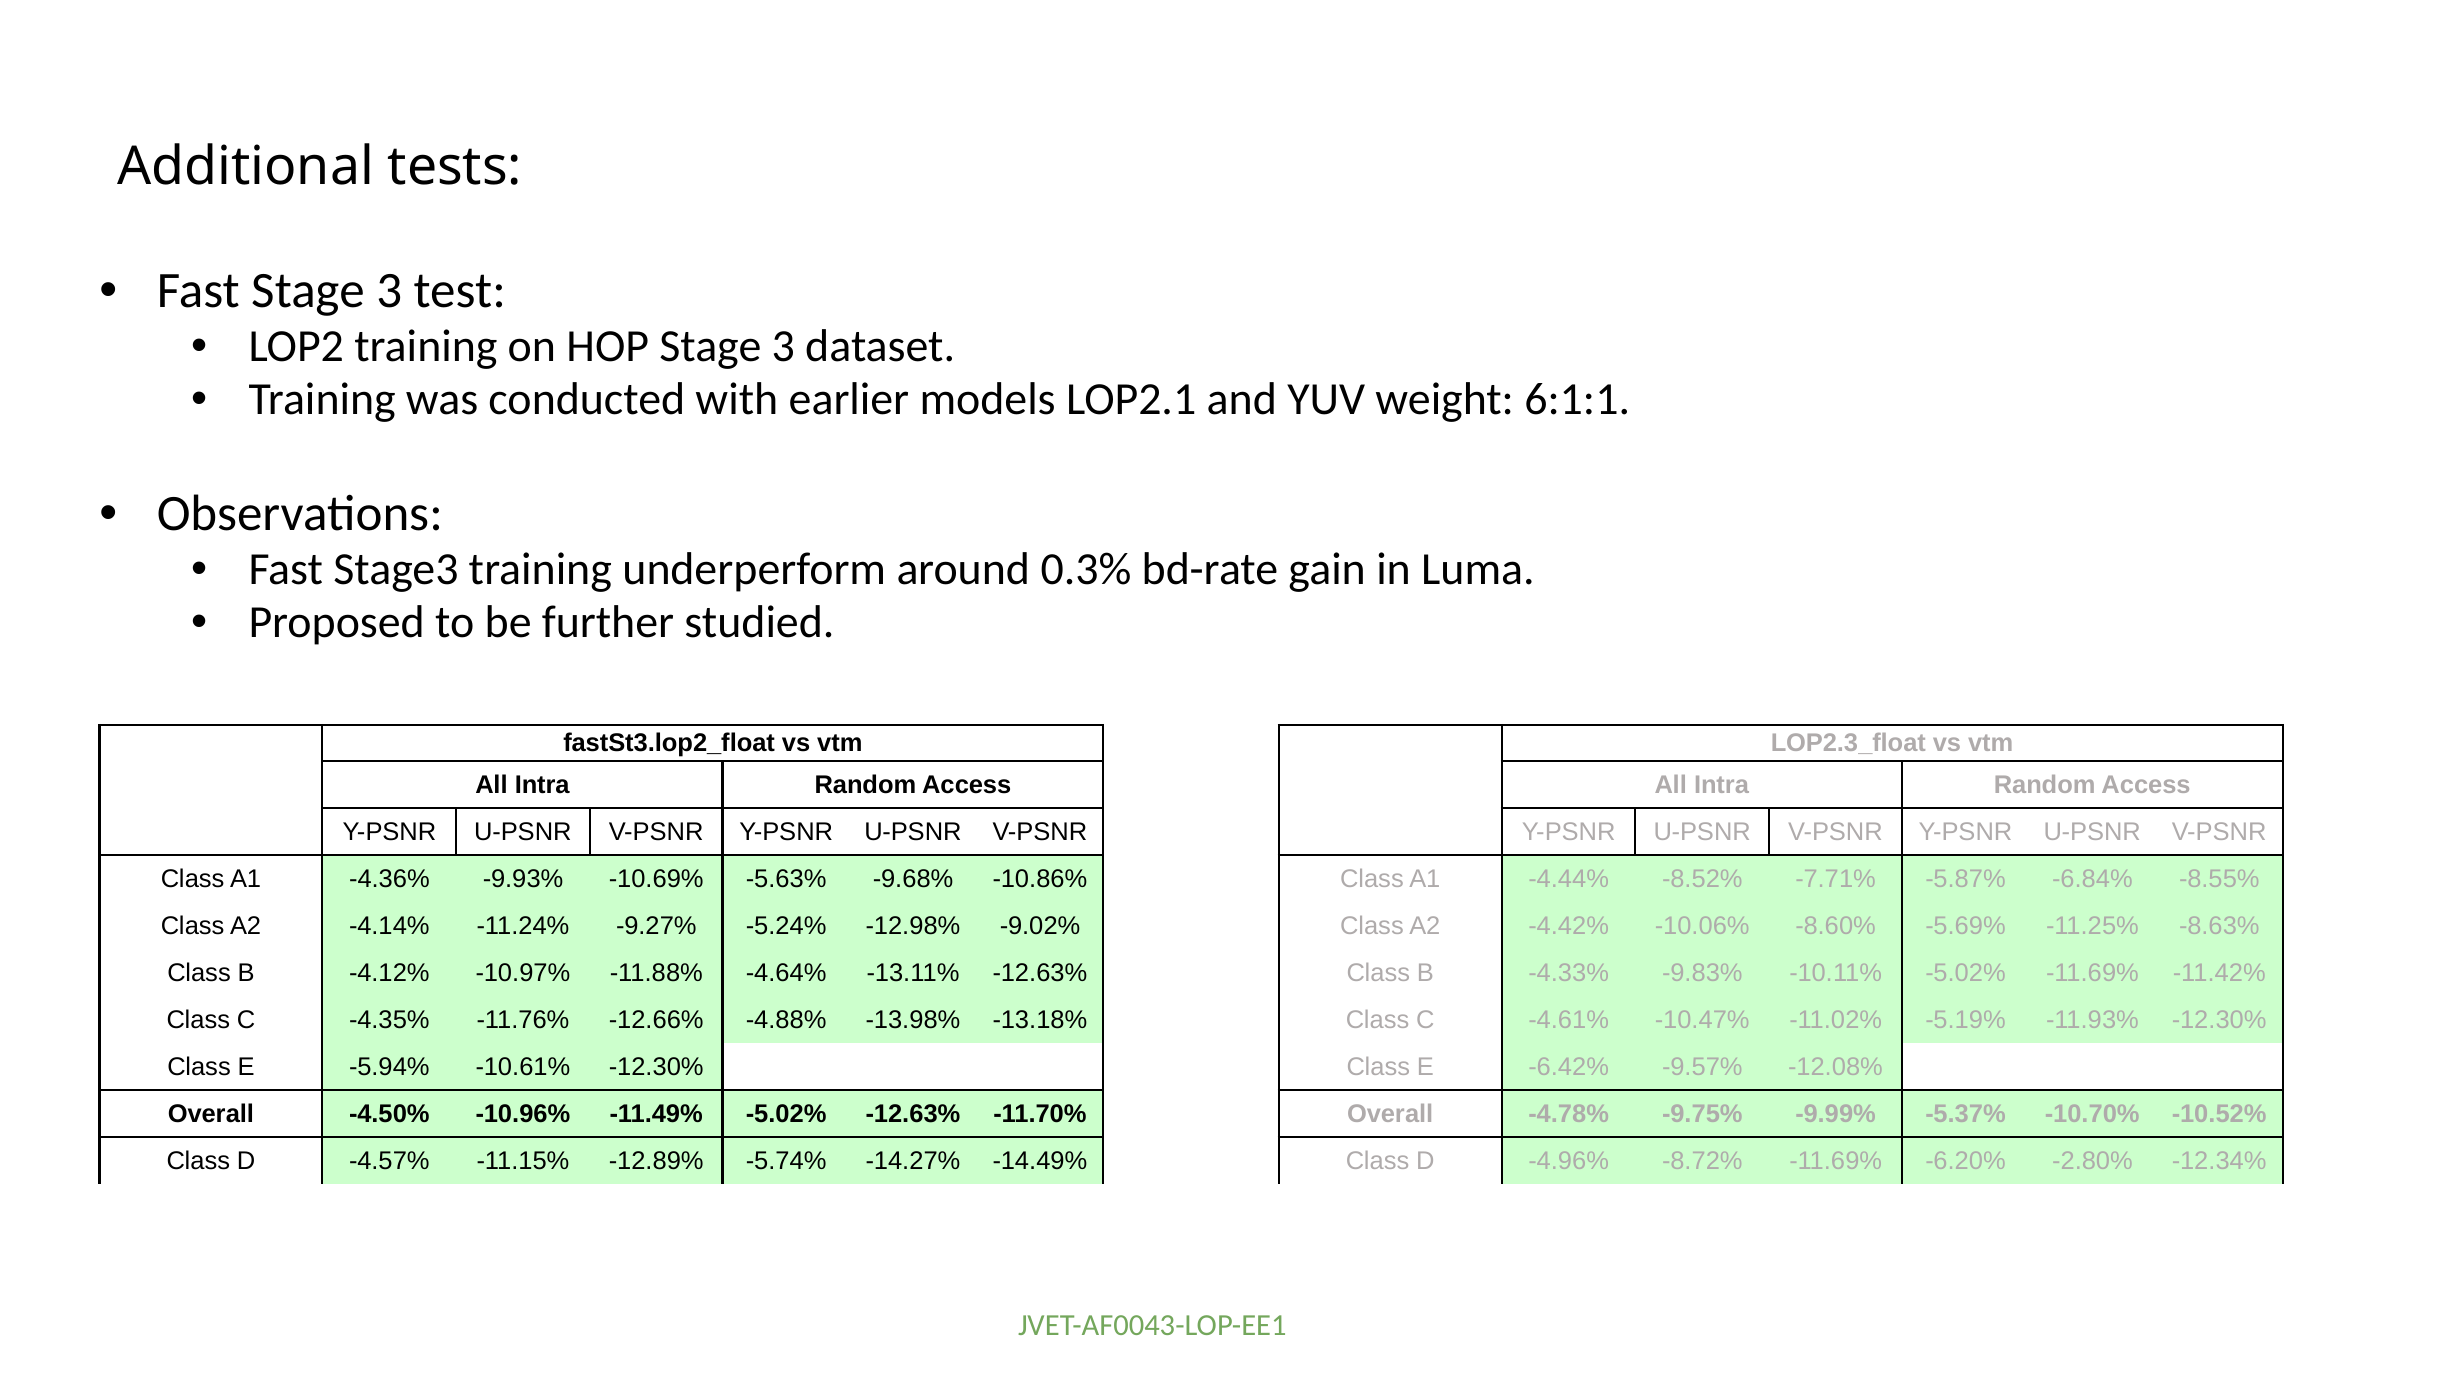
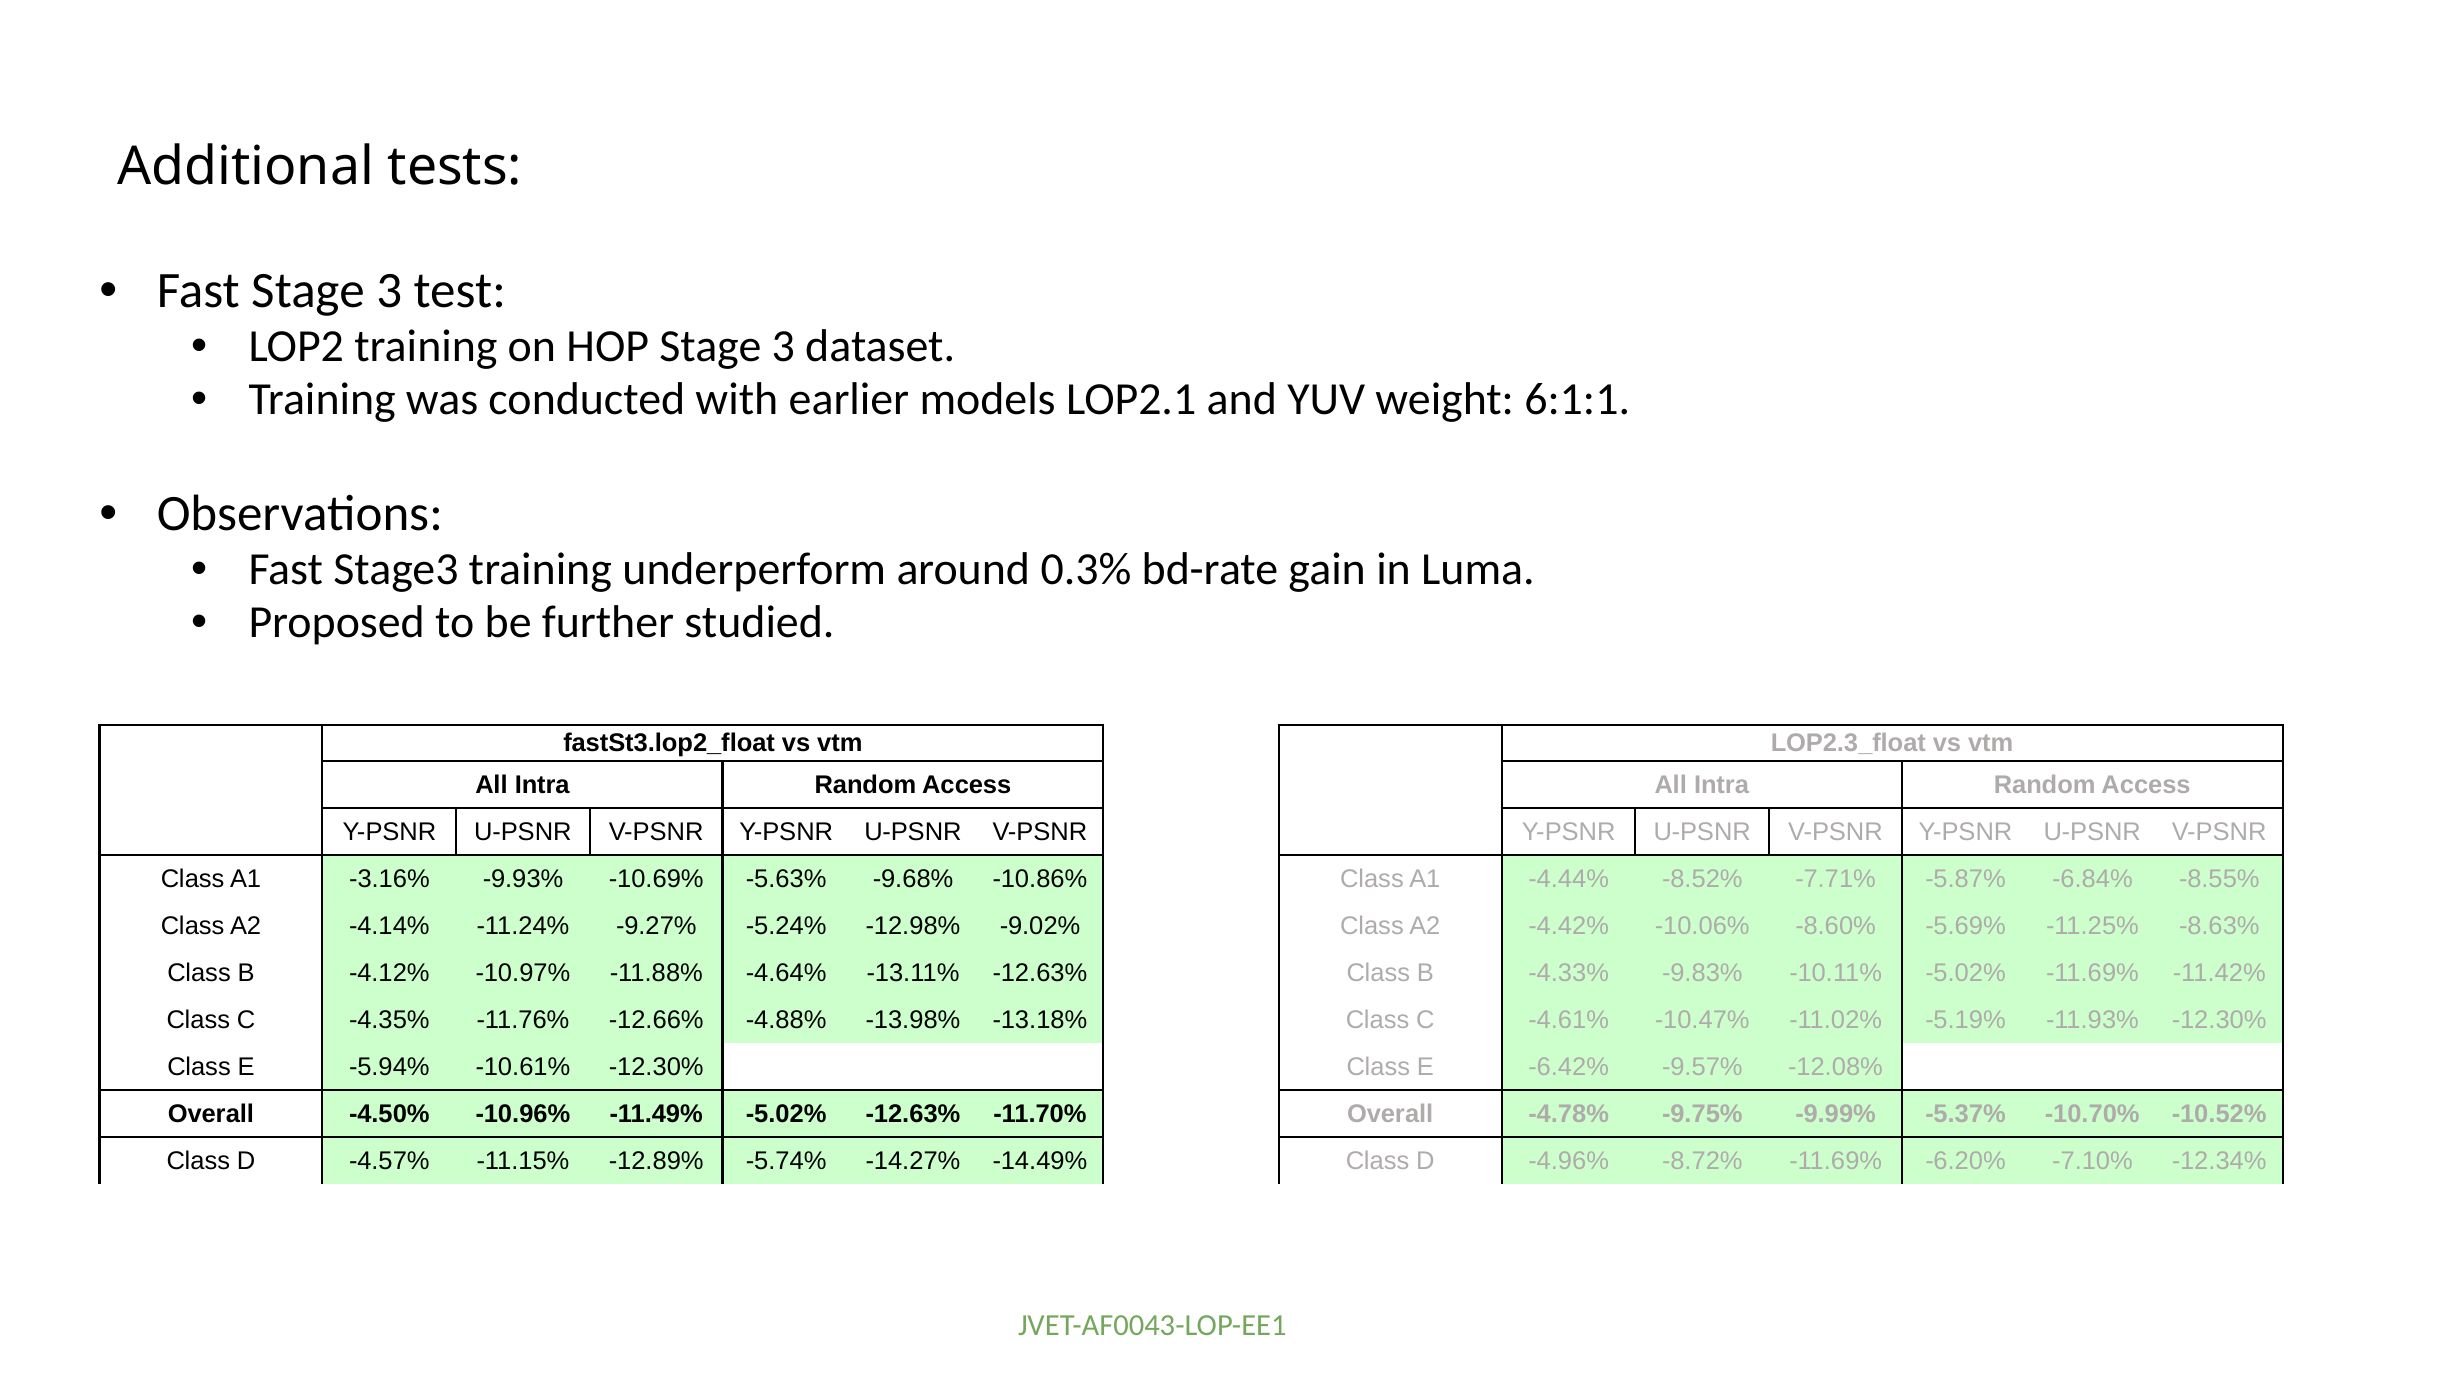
-4.36%: -4.36% -> -3.16%
-2.80%: -2.80% -> -7.10%
